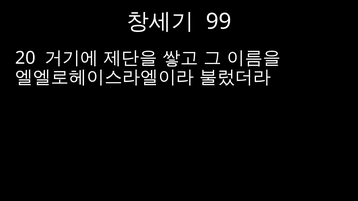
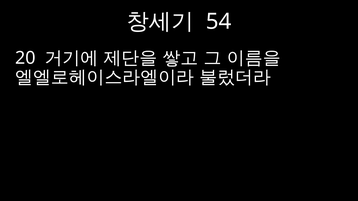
99: 99 -> 54
